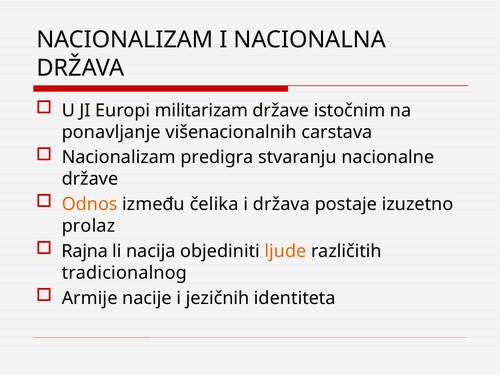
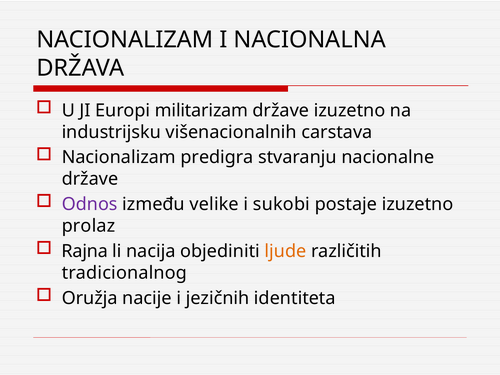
države istočnim: istočnim -> izuzetno
ponavljanje: ponavljanje -> industrijsku
Odnos colour: orange -> purple
čelika: čelika -> velike
i država: država -> sukobi
Armije: Armije -> Oružja
